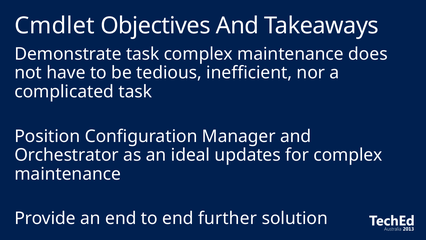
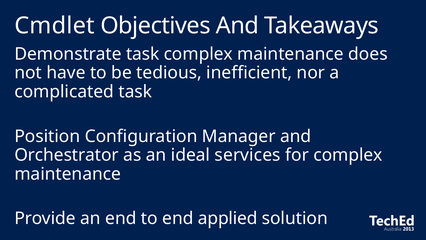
updates: updates -> services
further: further -> applied
